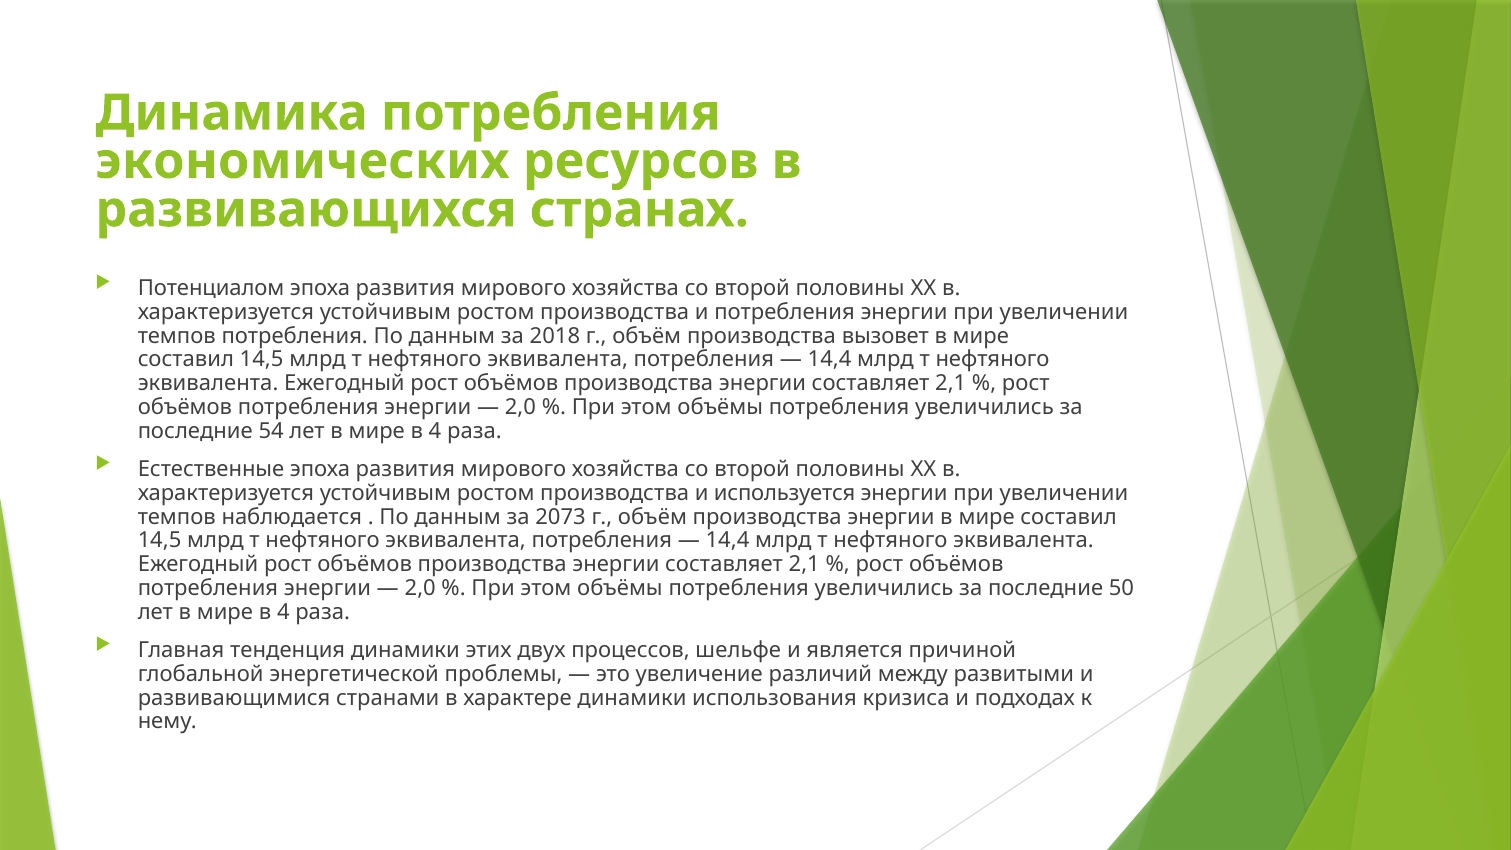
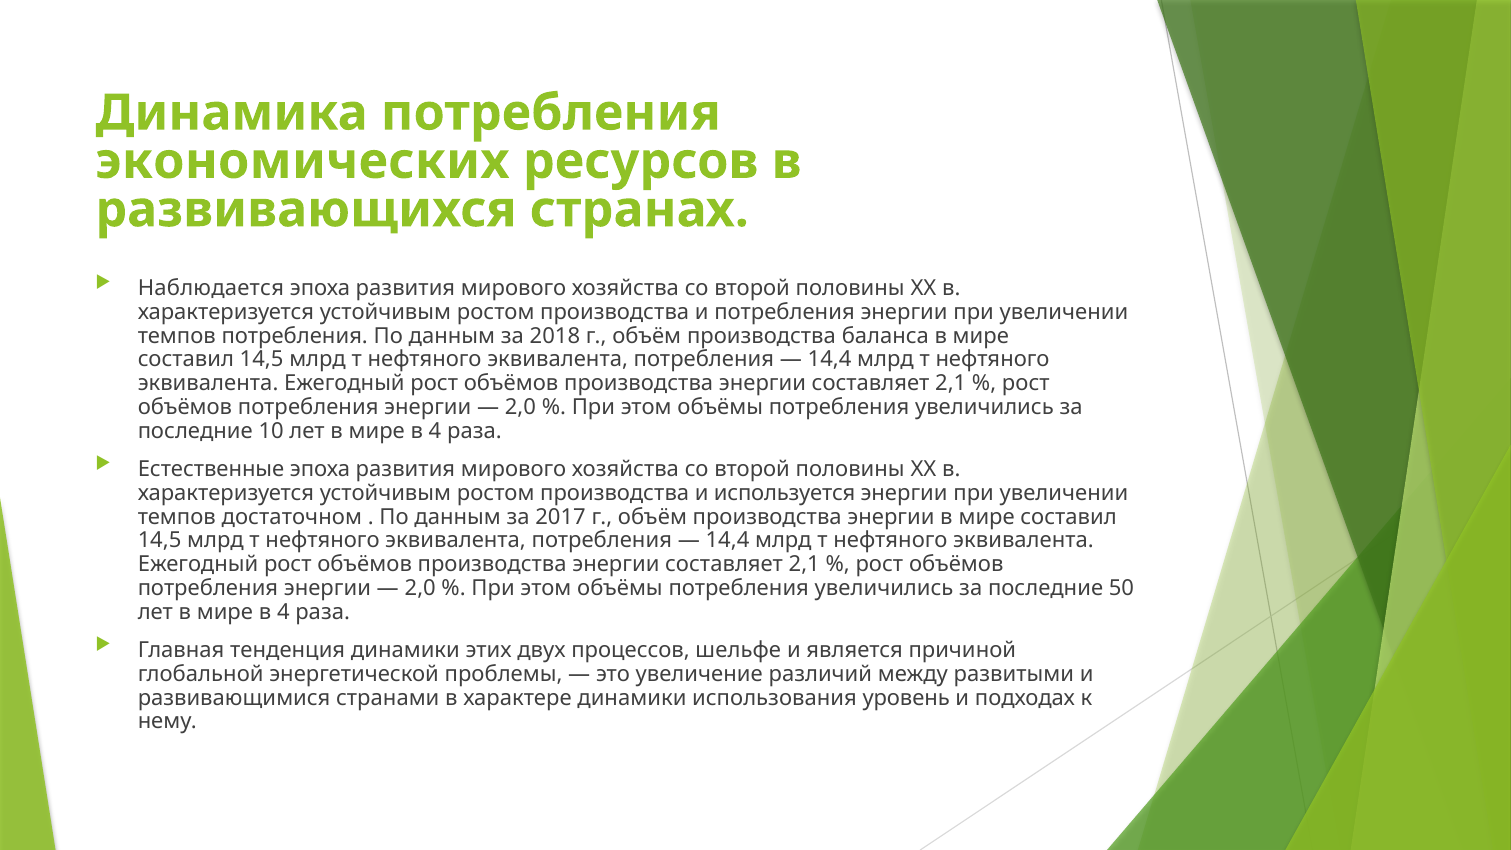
Потенциалом: Потенциалом -> Наблюдается
вызовет: вызовет -> баланса
54: 54 -> 10
наблюдается: наблюдается -> достаточном
2073: 2073 -> 2017
кризиса: кризиса -> уровень
